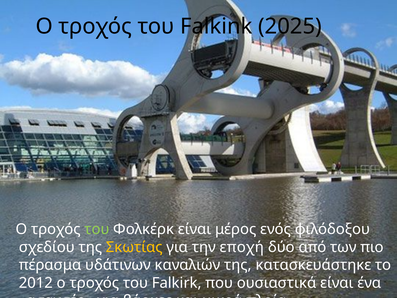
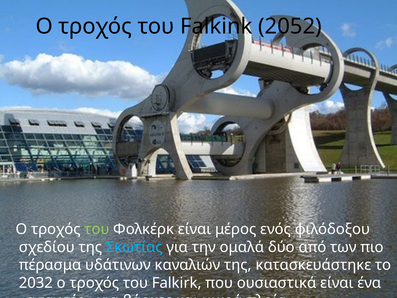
2025: 2025 -> 2052
Σκωτίας colour: yellow -> light blue
εποχή: εποχή -> ομαλά
2012: 2012 -> 2032
